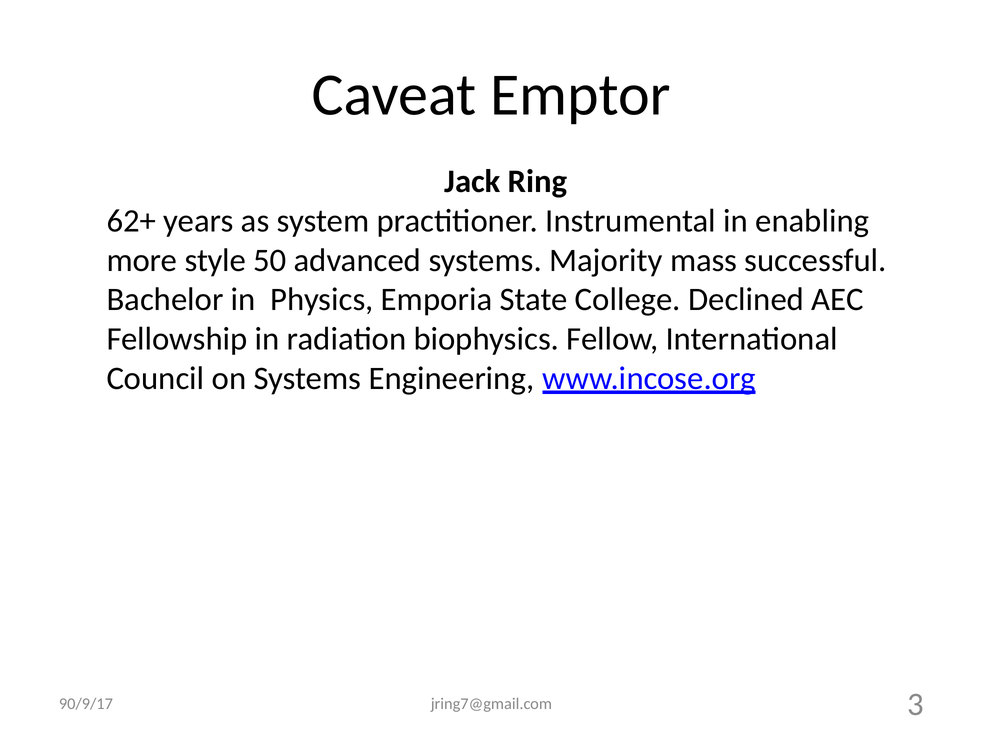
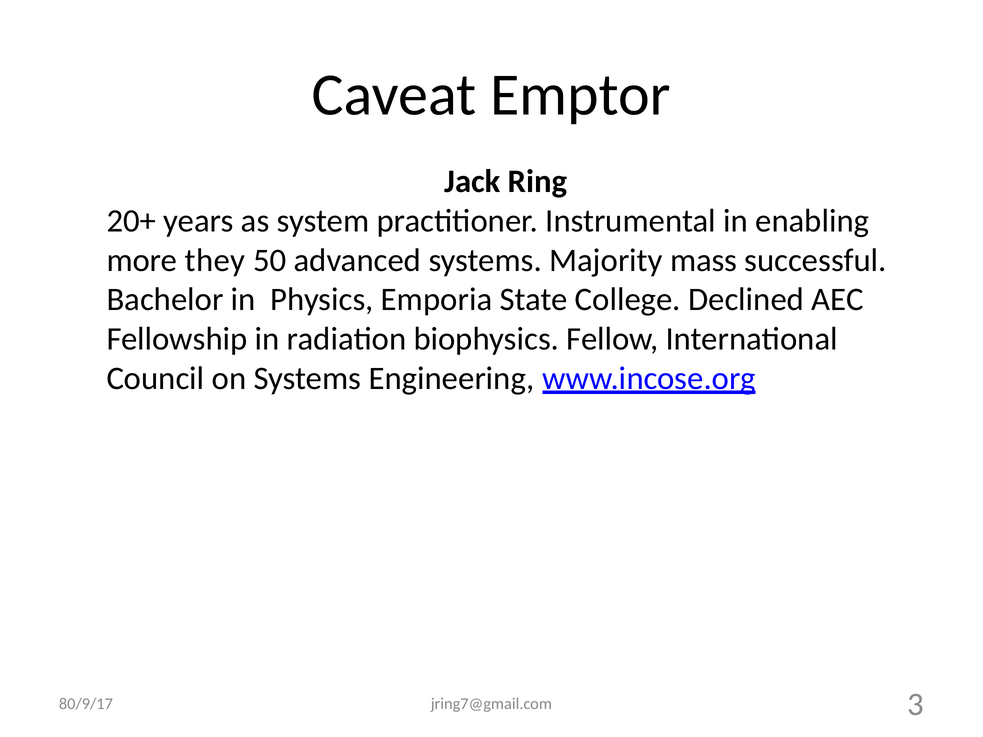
62+: 62+ -> 20+
style: style -> they
90/9/17: 90/9/17 -> 80/9/17
